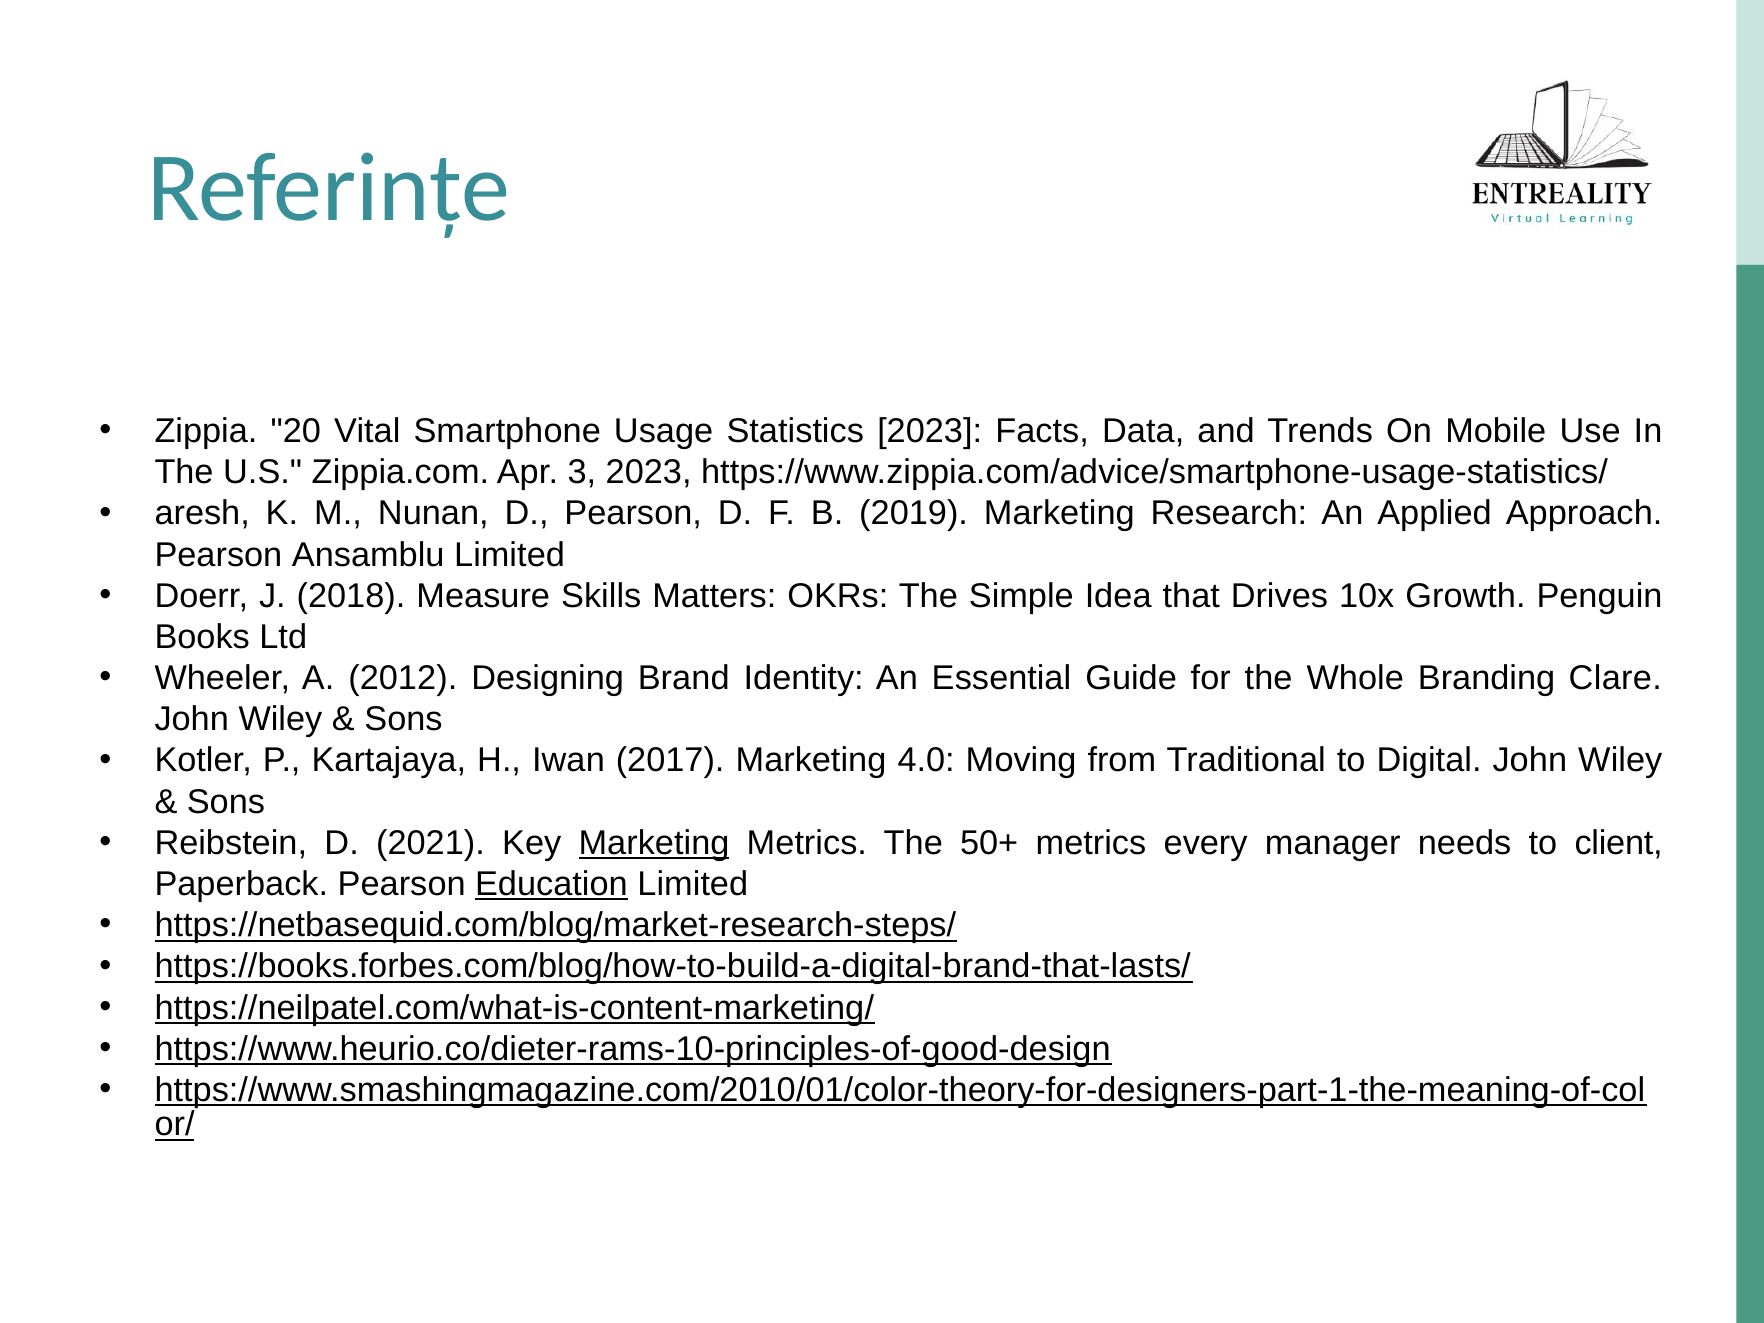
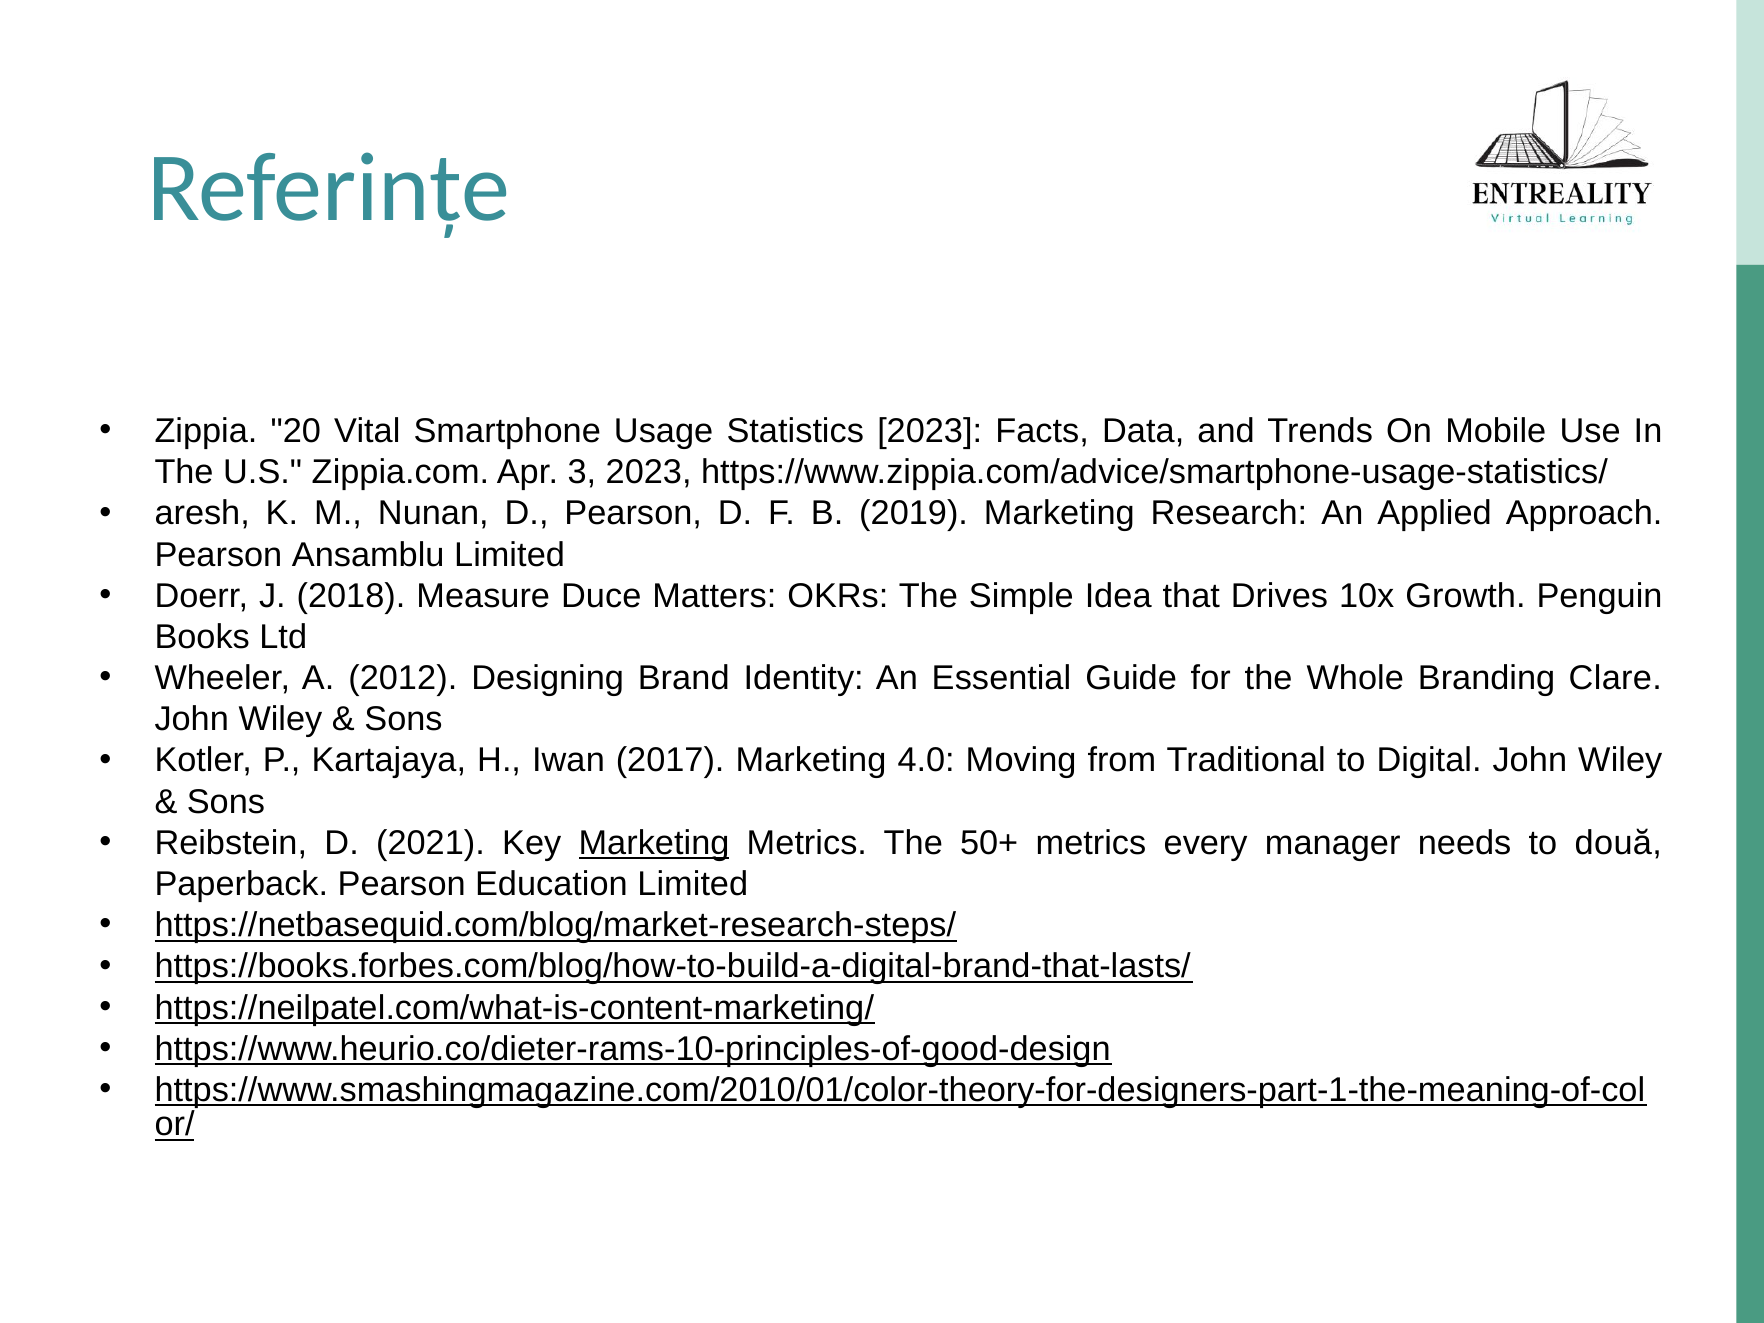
Skills: Skills -> Duce
client: client -> două
Education underline: present -> none
